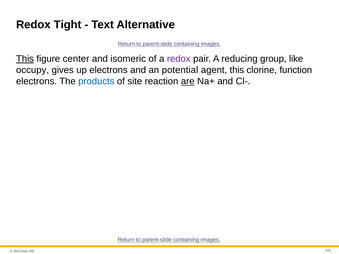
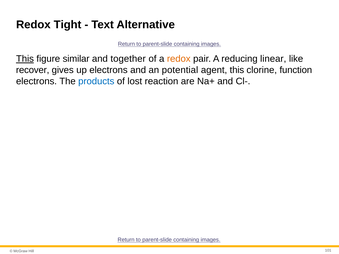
center: center -> similar
isomeric: isomeric -> together
redox at (179, 59) colour: purple -> orange
group: group -> linear
occupy: occupy -> recover
site: site -> lost
are underline: present -> none
